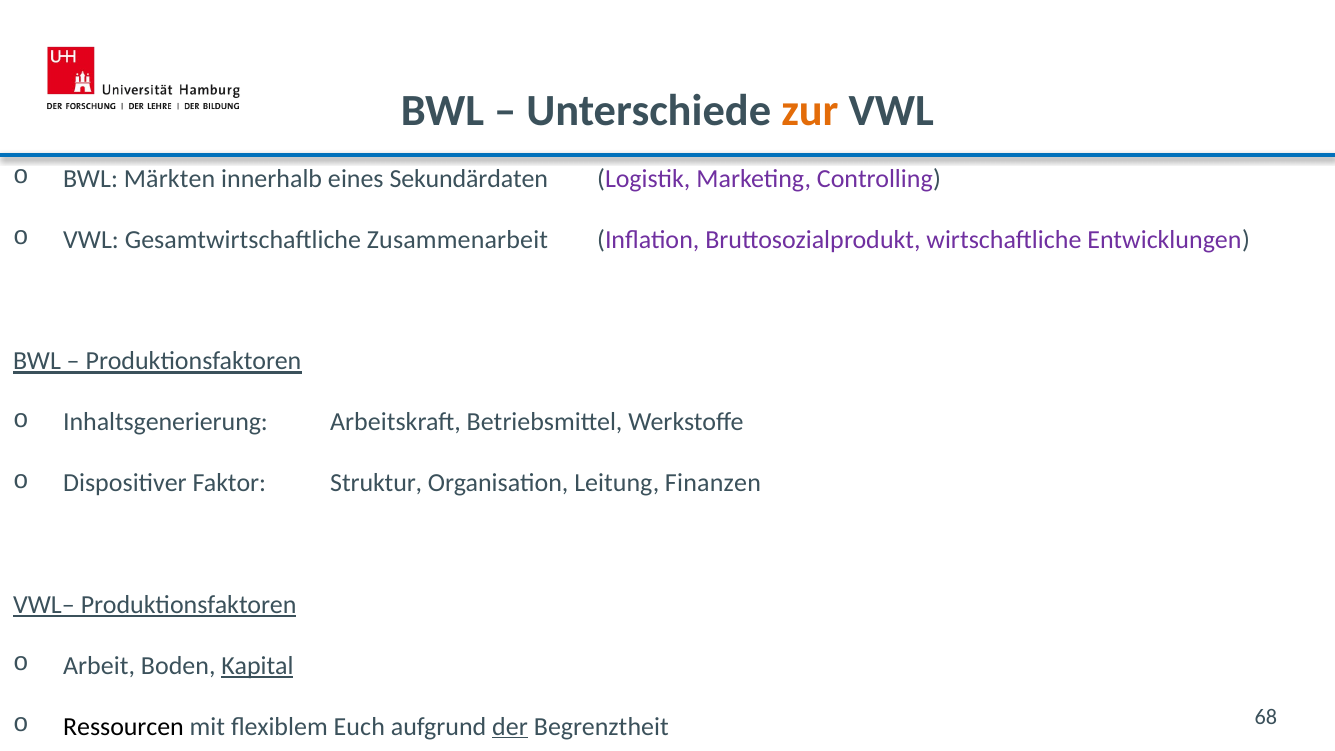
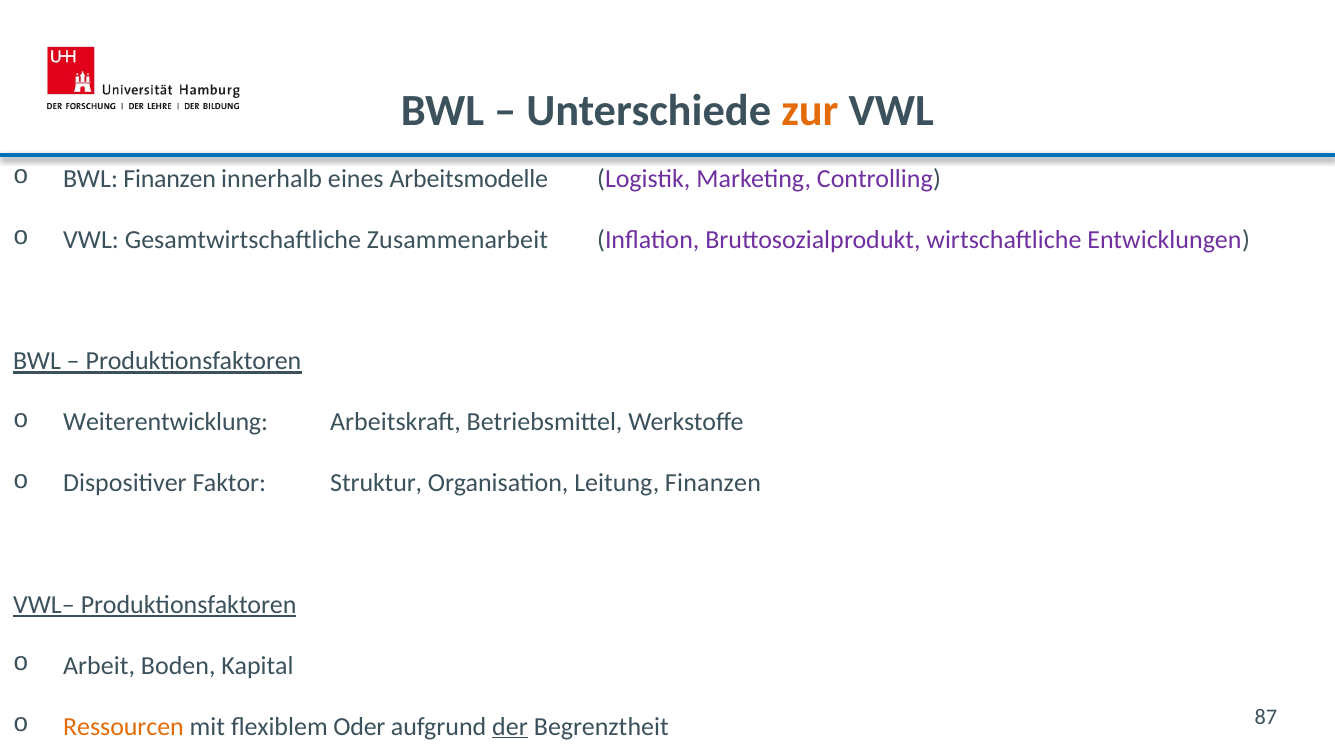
BWL Märkten: Märkten -> Finanzen
Sekundärdaten: Sekundärdaten -> Arbeitsmodelle
Inhaltsgenerierung: Inhaltsgenerierung -> Weiterentwicklung
Kapital underline: present -> none
Ressourcen colour: black -> orange
Euch: Euch -> Oder
68: 68 -> 87
